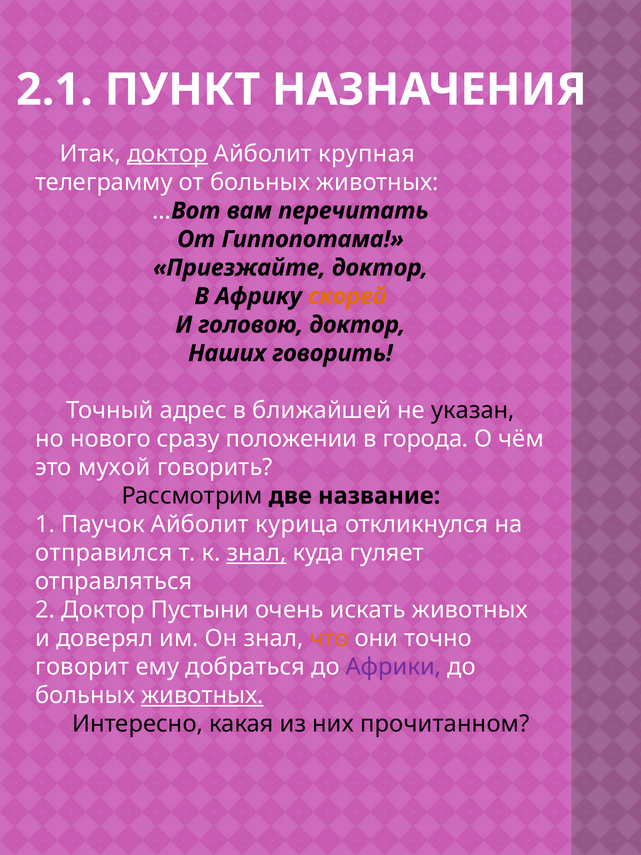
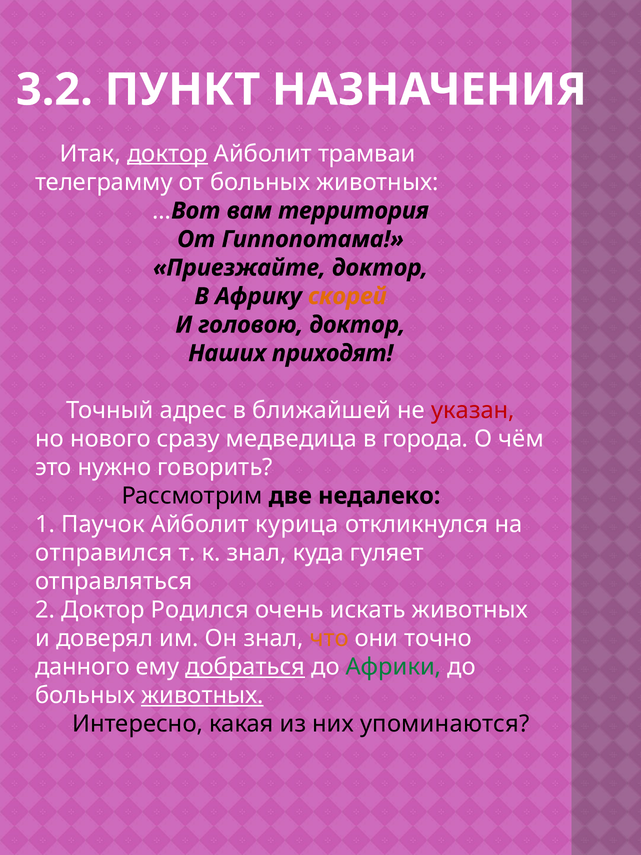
2.1: 2.1 -> 3.2
крупная: крупная -> трамваи
перечитать: перечитать -> территория
Наших говорить: говорить -> приходят
указан colour: black -> red
положении: положении -> медведица
мухой: мухой -> нужно
название: название -> недалеко
знал at (257, 553) underline: present -> none
Пустыни: Пустыни -> Родился
говорит: говорит -> данного
добраться underline: none -> present
Африки colour: purple -> green
прочитанном: прочитанном -> упоминаются
